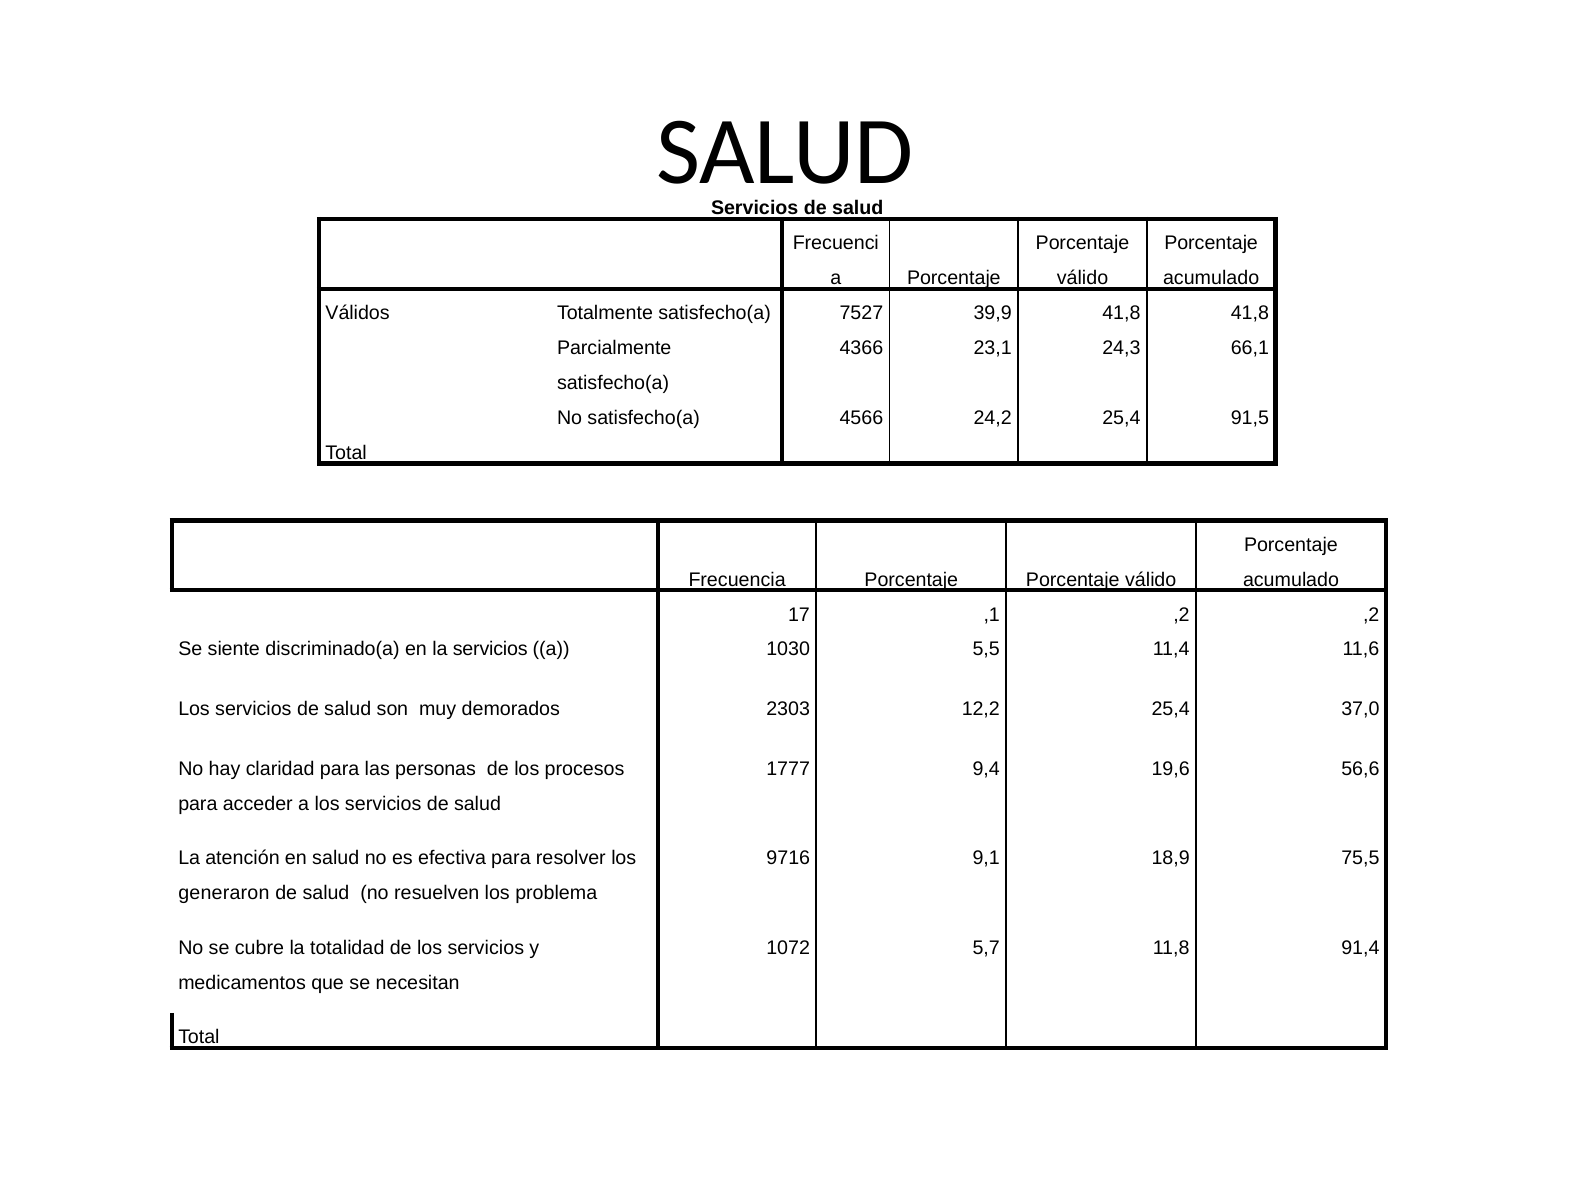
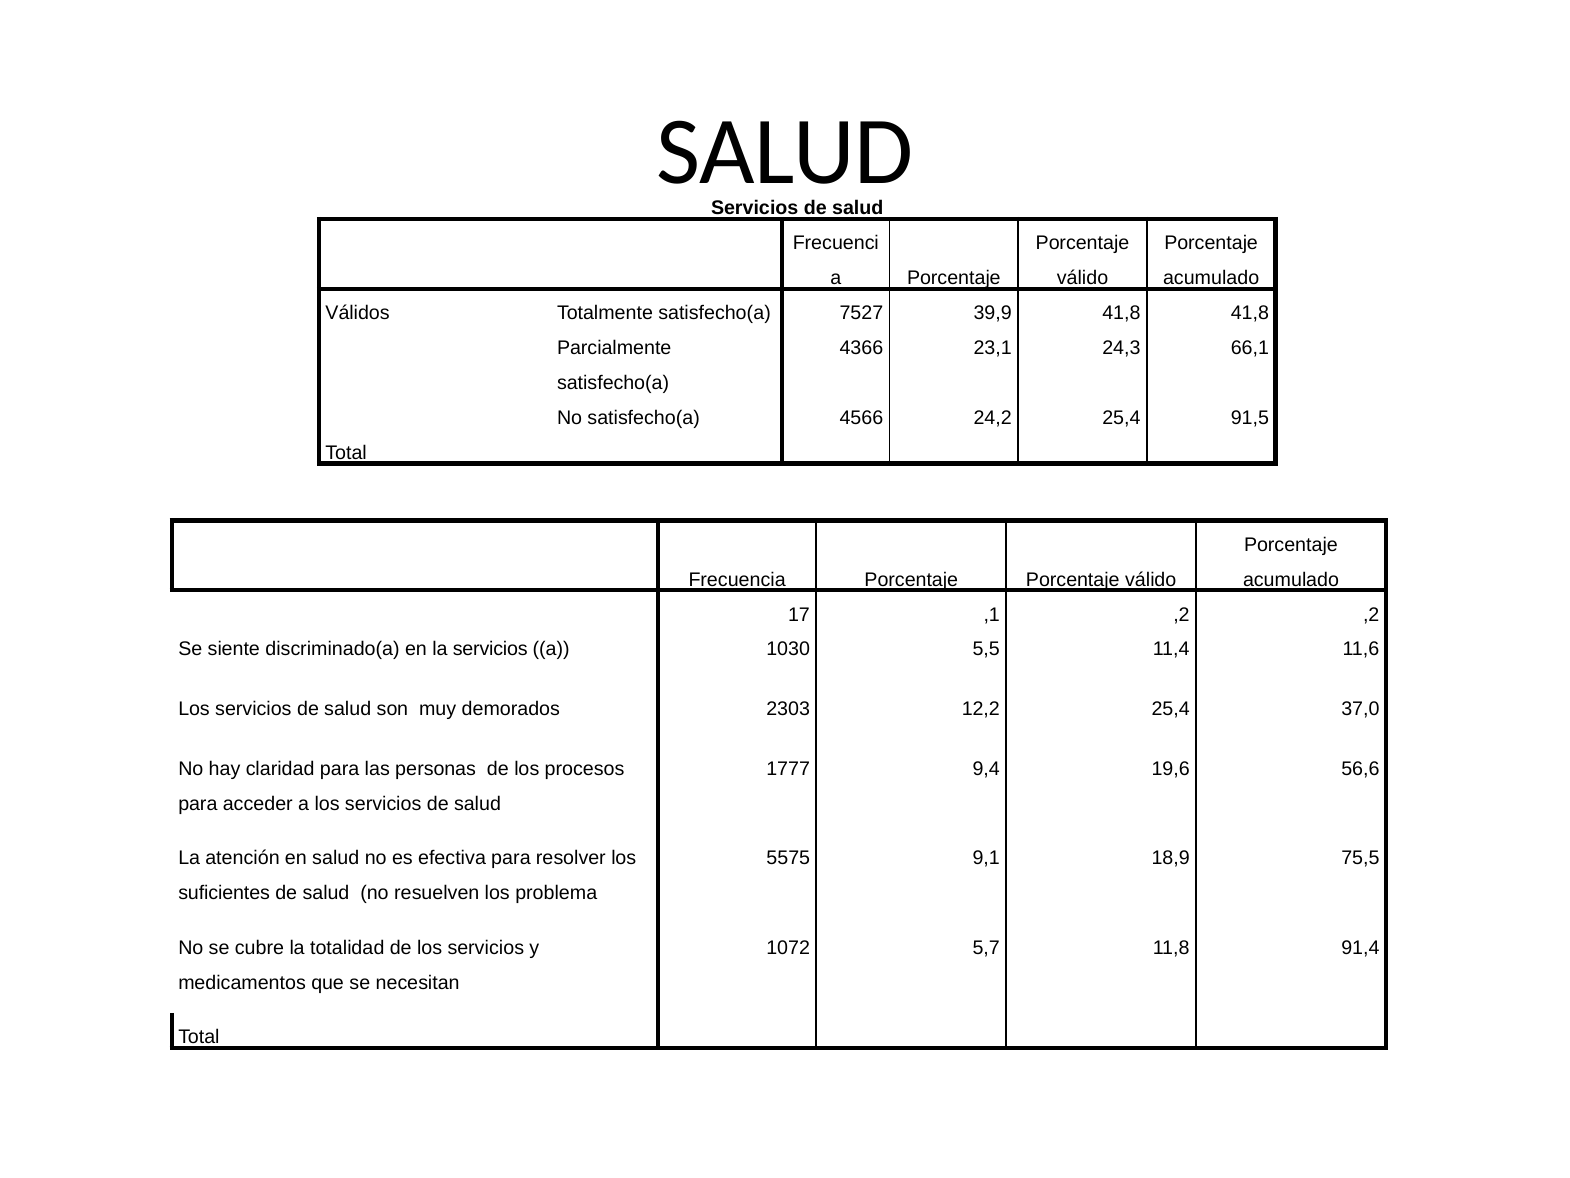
9716: 9716 -> 5575
generaron: generaron -> suficientes
